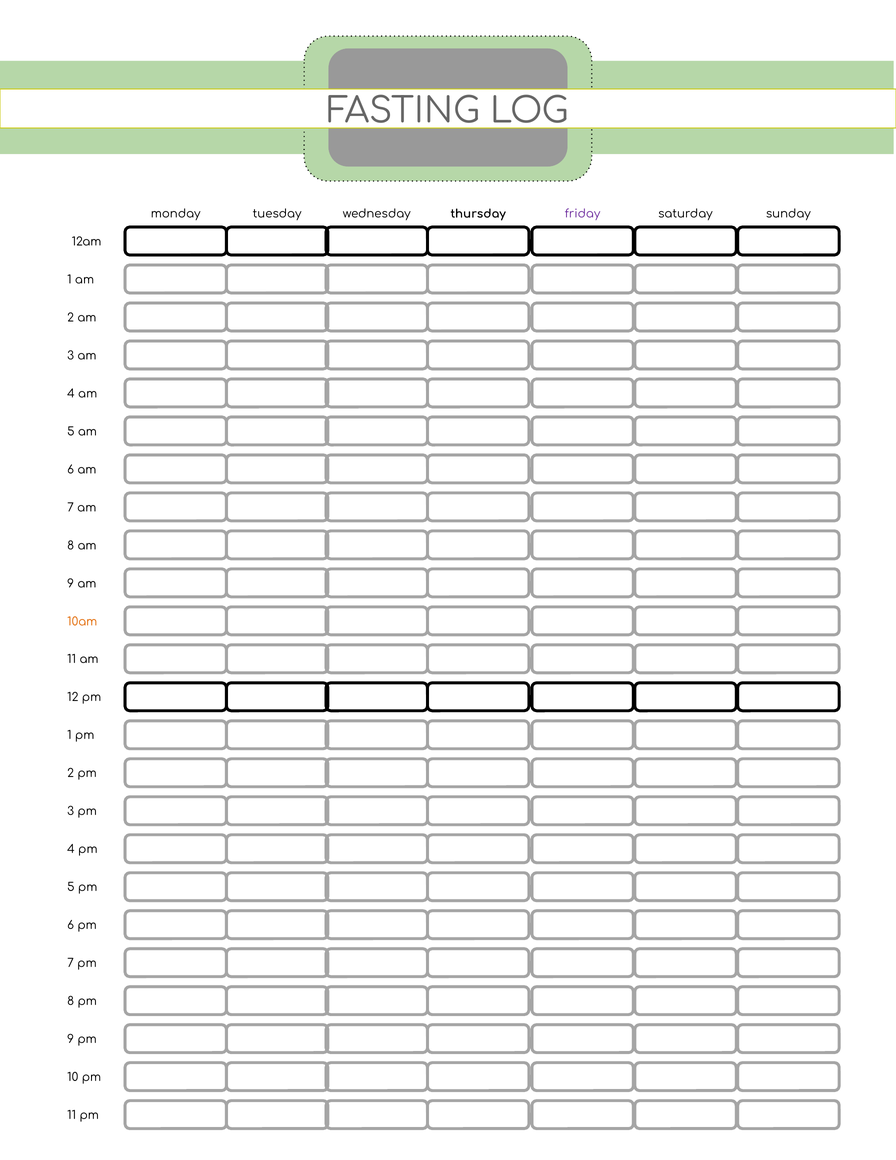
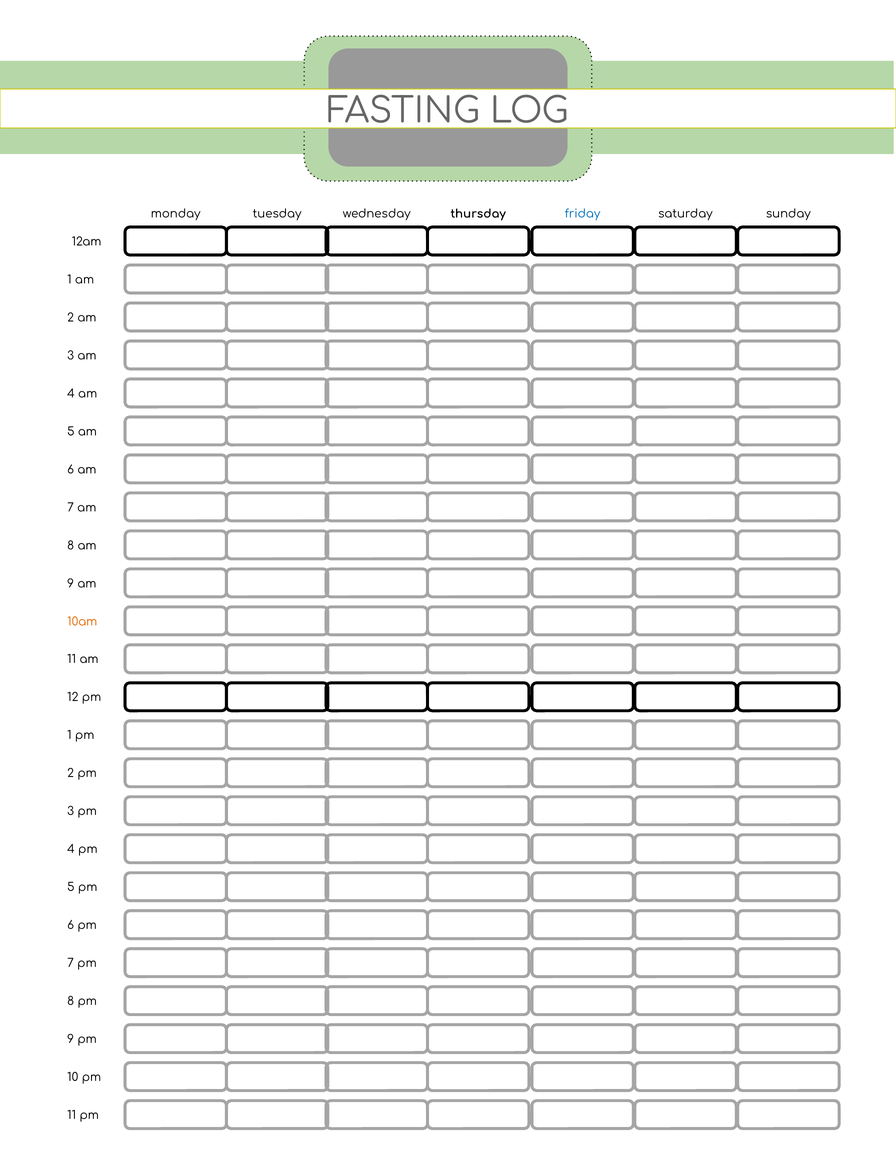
friday colour: purple -> blue
